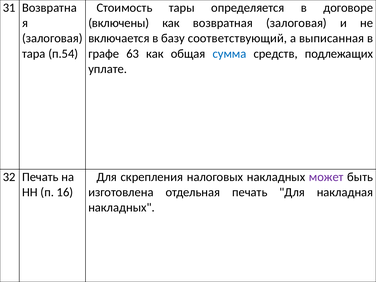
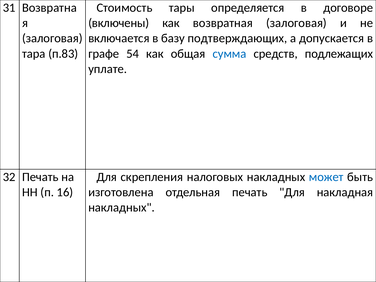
соответствующий: соответствующий -> подтверждающих
выписанная: выписанная -> допускается
п.54: п.54 -> п.83
63: 63 -> 54
может colour: purple -> blue
